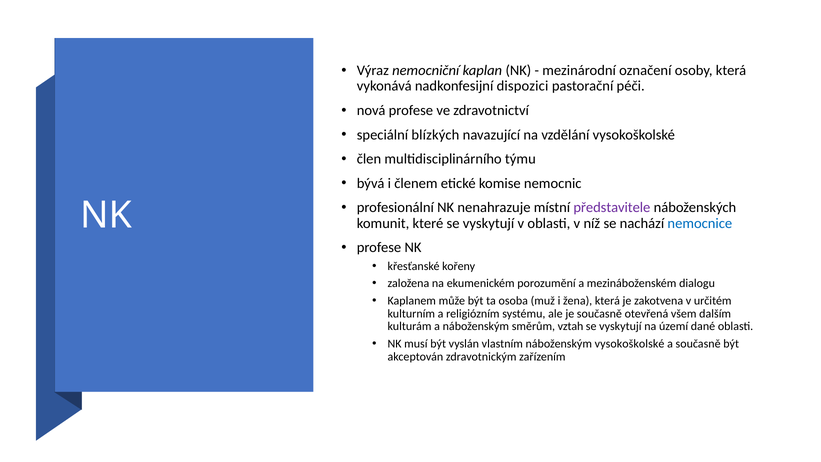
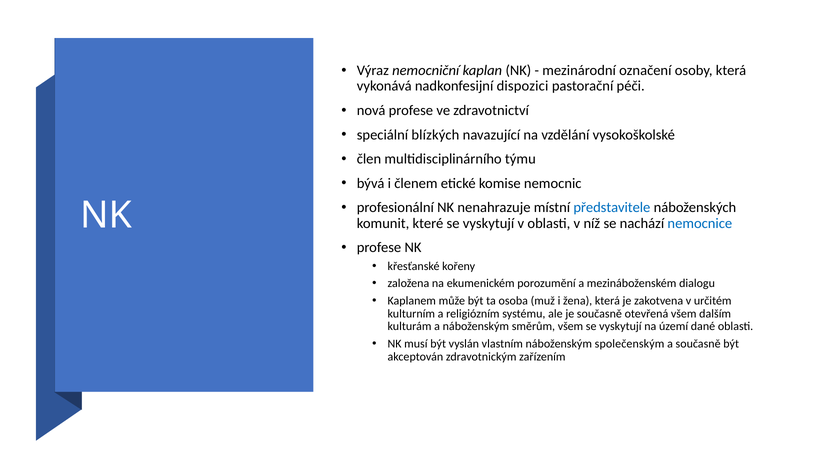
představitele colour: purple -> blue
směrům vztah: vztah -> všem
náboženským vysokoškolské: vysokoškolské -> společenským
